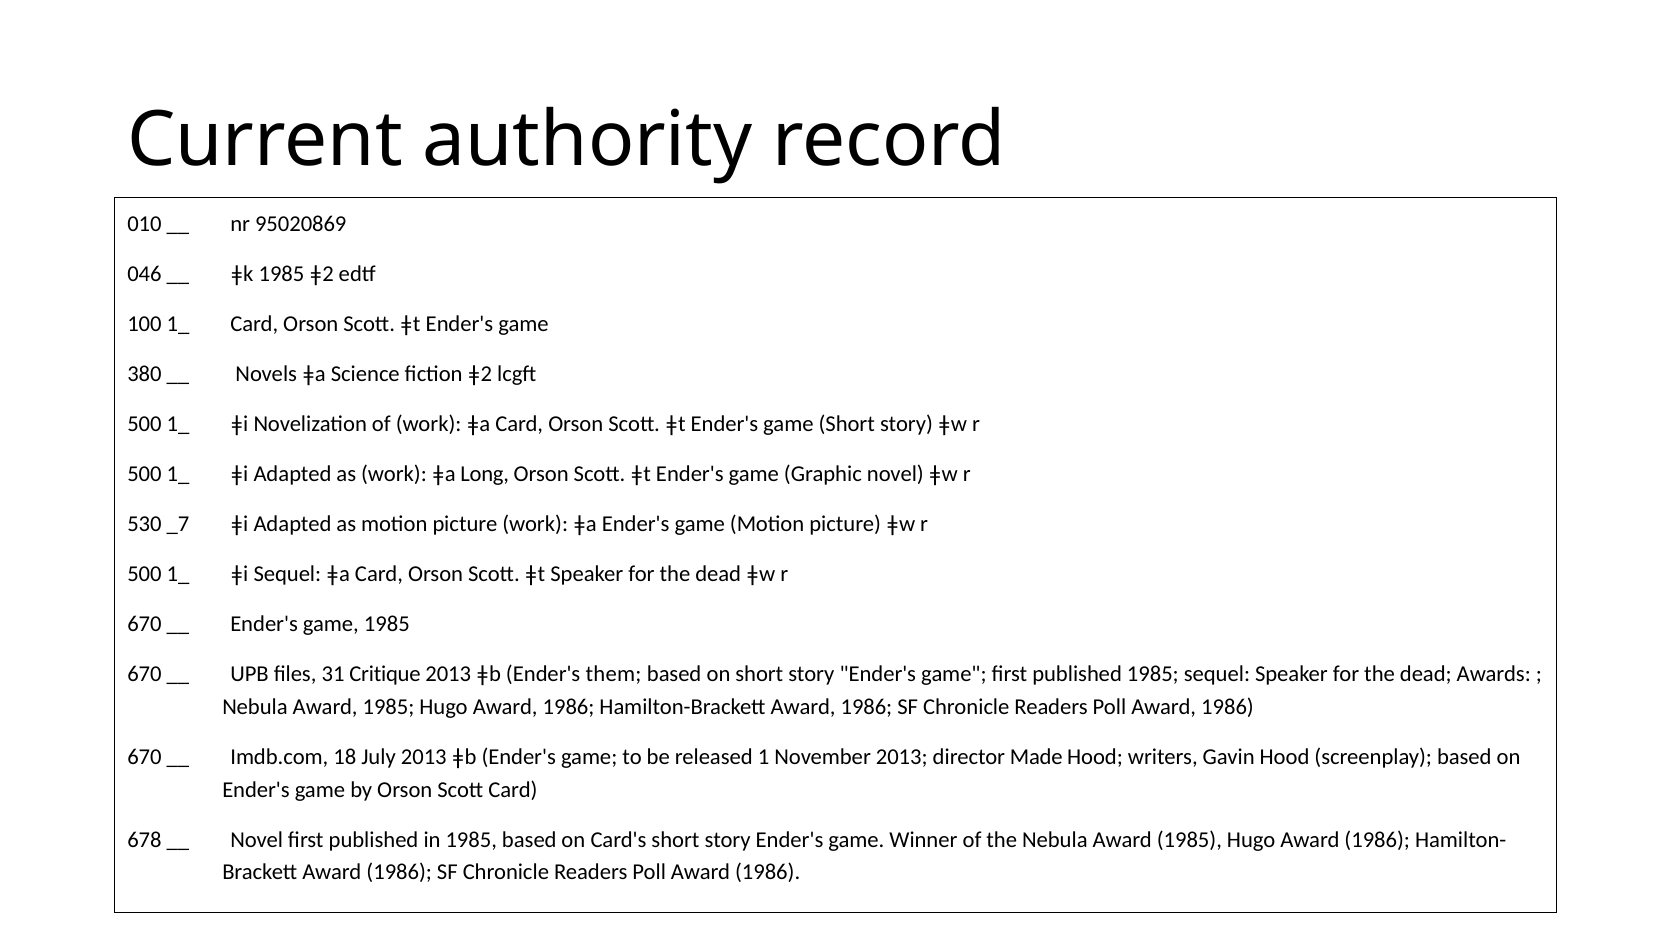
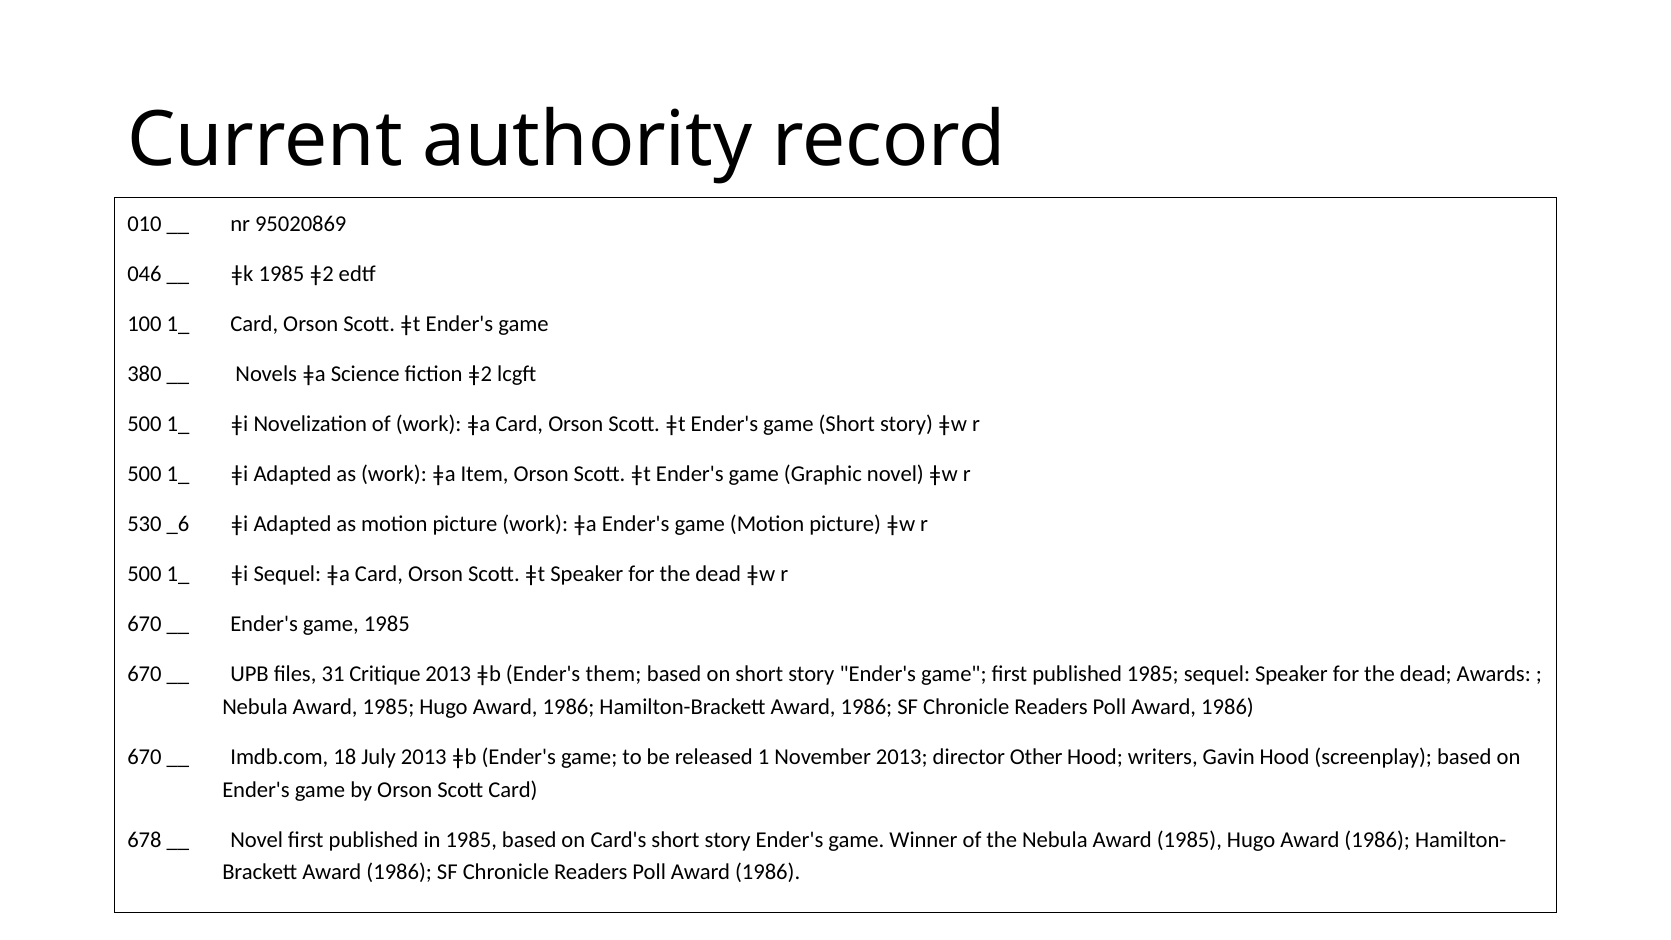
Long: Long -> Item
_7: _7 -> _6
Made: Made -> Other
